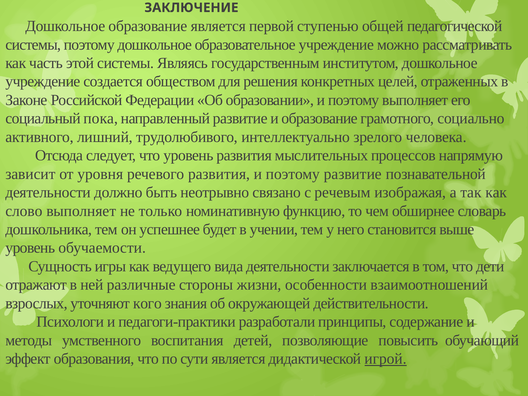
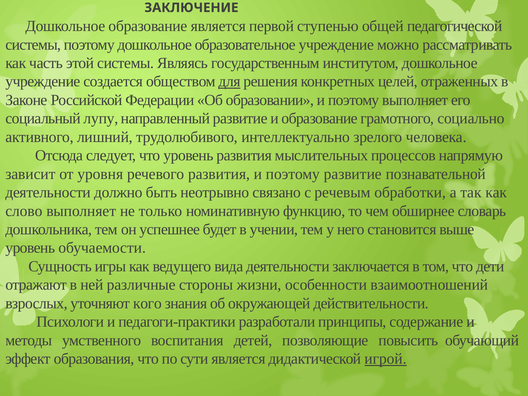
для underline: none -> present
пока: пока -> лупу
изображая: изображая -> обработки
